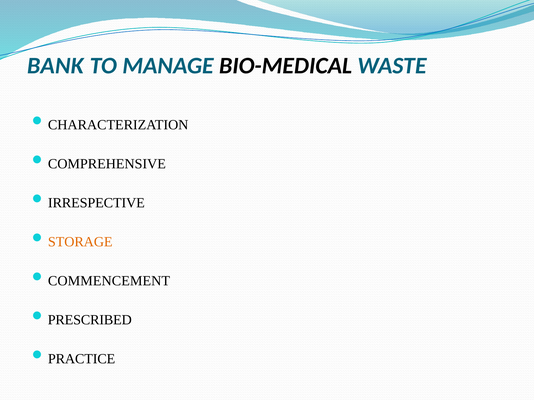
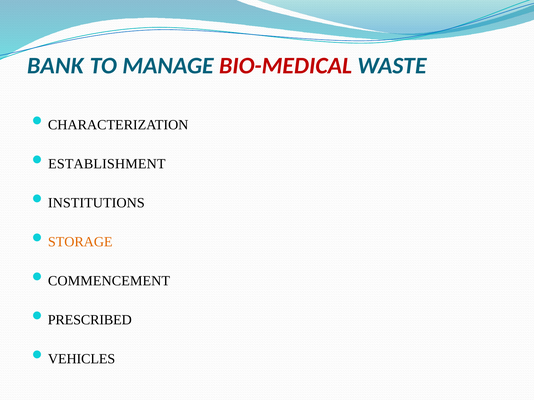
BIO-MEDICAL colour: black -> red
COMPREHENSIVE: COMPREHENSIVE -> ESTABLISHMENT
IRRESPECTIVE: IRRESPECTIVE -> INSTITUTIONS
PRACTICE: PRACTICE -> VEHICLES
